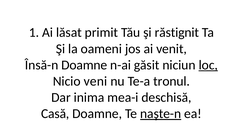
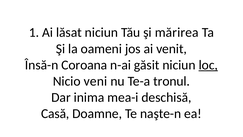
lăsat primit: primit -> niciun
răstignit: răstignit -> mărirea
Însă-n Doamne: Doamne -> Coroana
naşte-n underline: present -> none
